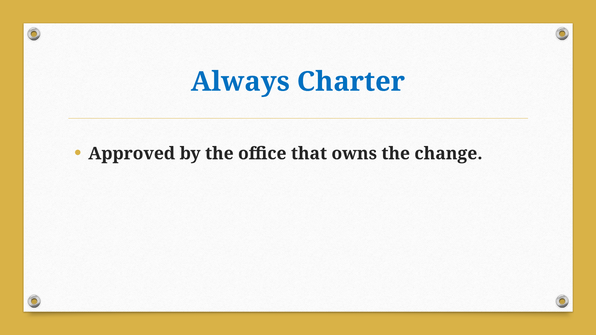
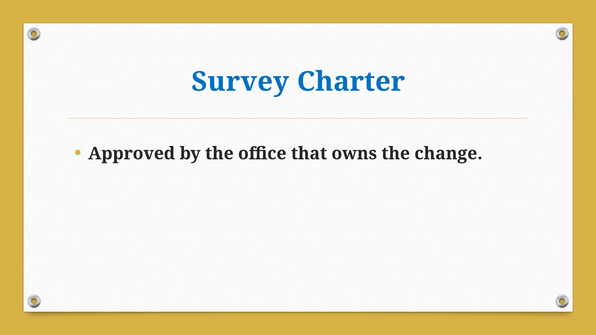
Always: Always -> Survey
